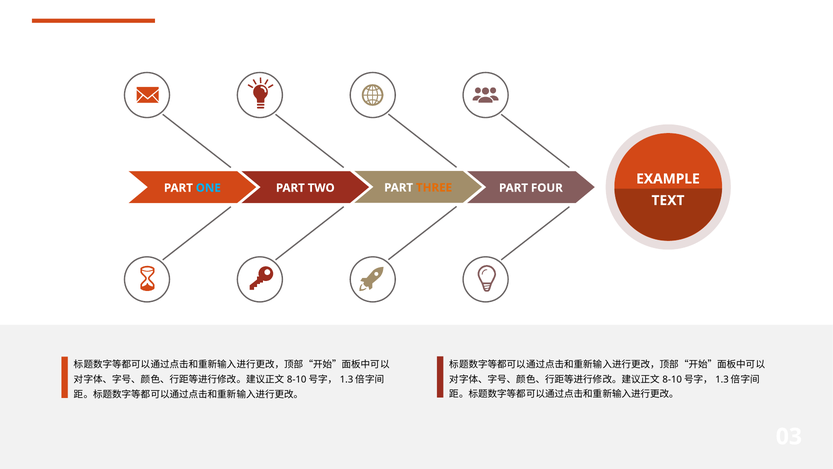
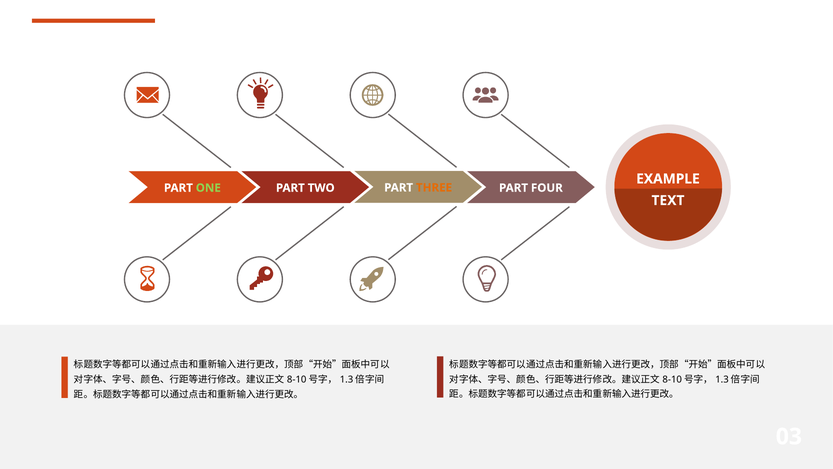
ONE colour: light blue -> light green
